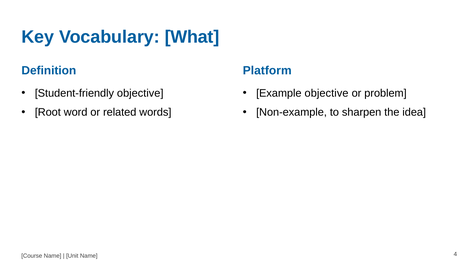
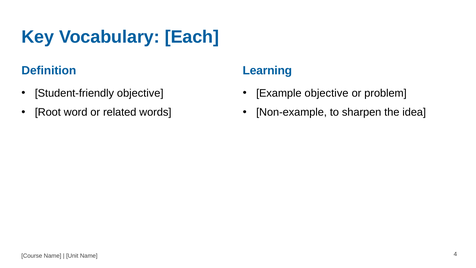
What: What -> Each
Platform: Platform -> Learning
